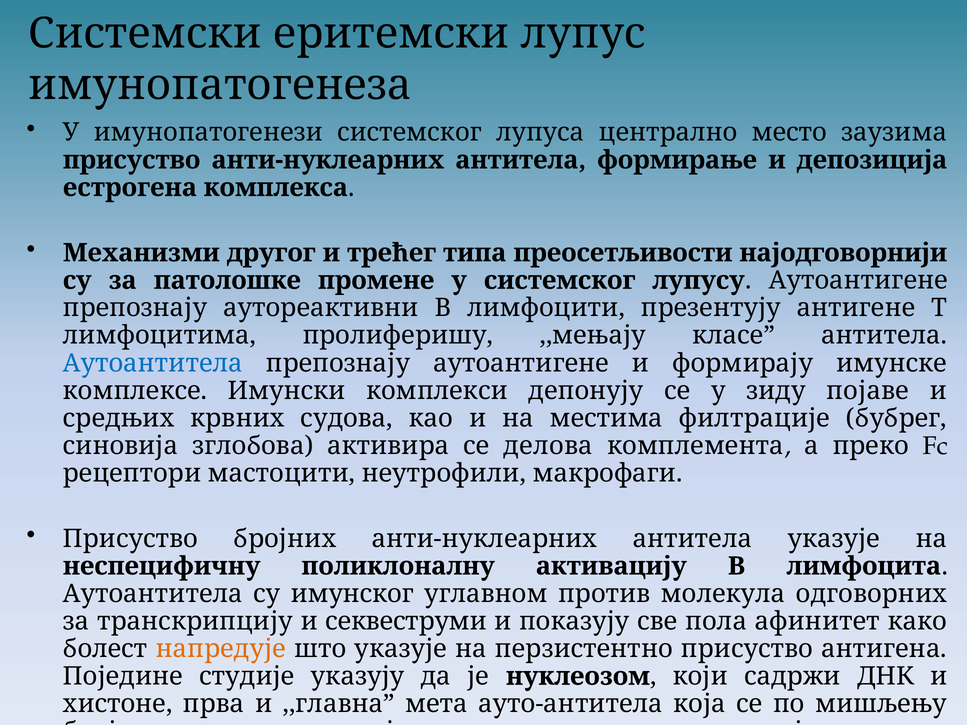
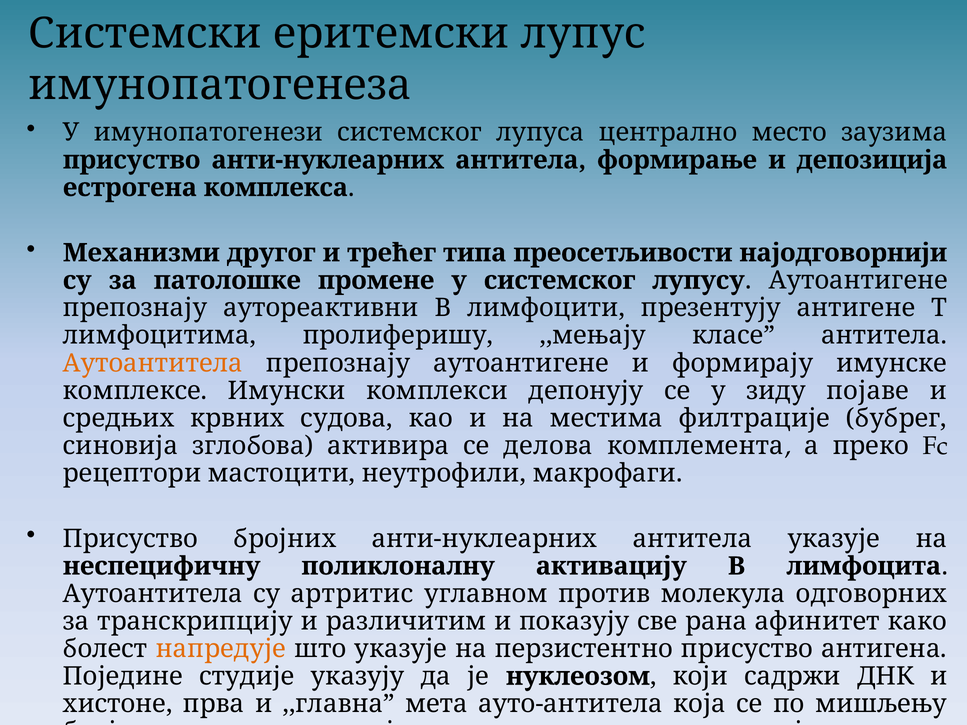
Аутоантитела at (153, 363) colour: blue -> orange
имунског: имунског -> артритис
секвеструми: секвеструми -> различитим
пола: пола -> рана
